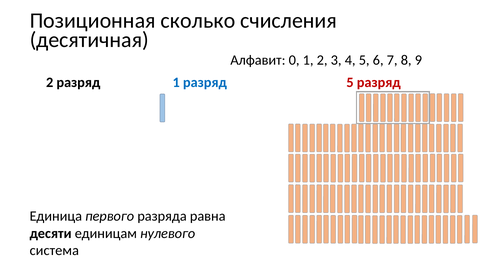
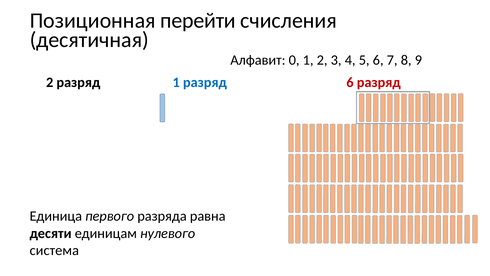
сколько: сколько -> перейти
разряд 5: 5 -> 6
